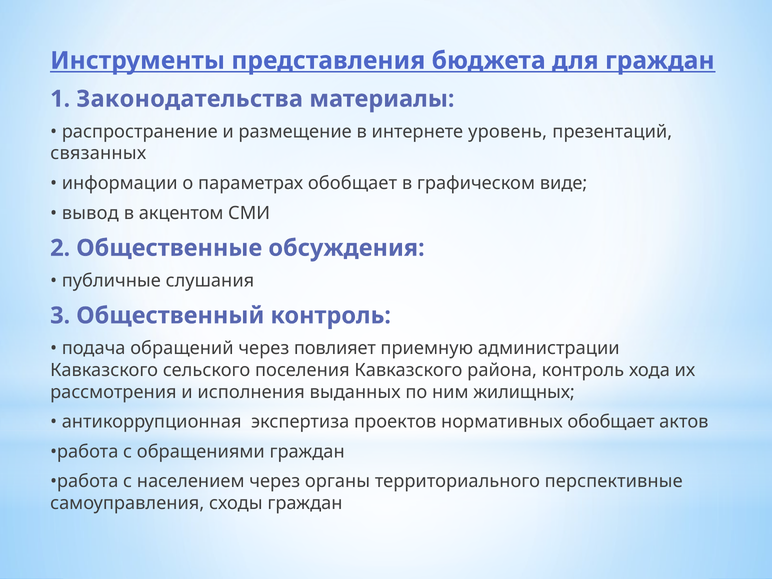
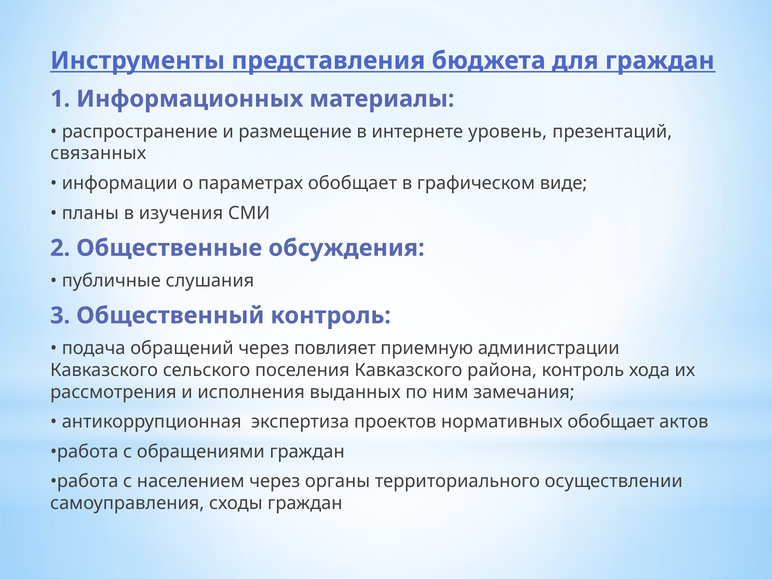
Законодательства: Законодательства -> Информационных
вывод: вывод -> планы
акцентом: акцентом -> изучения
жилищных: жилищных -> замечания
перспективные: перспективные -> осуществлении
